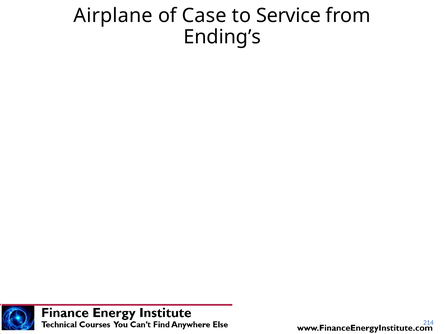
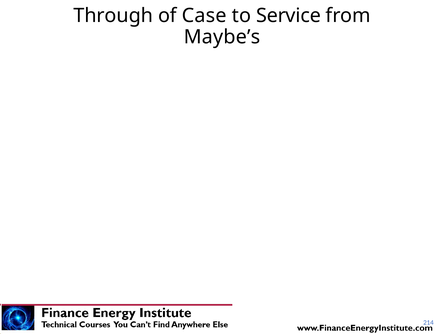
Airplane: Airplane -> Through
Ending’s: Ending’s -> Maybe’s
